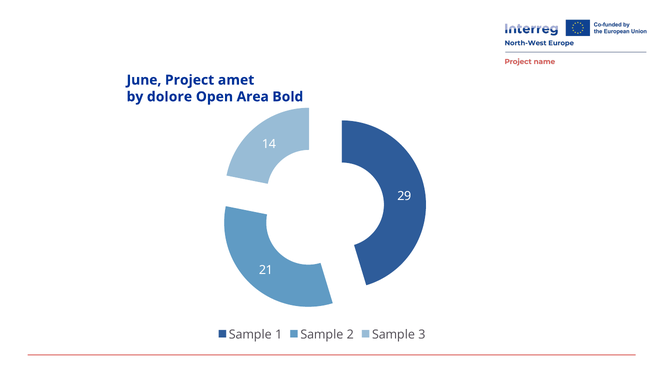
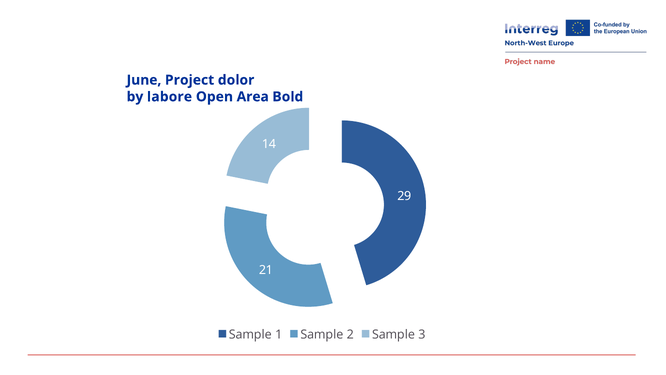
amet: amet -> dolor
dolore: dolore -> labore
